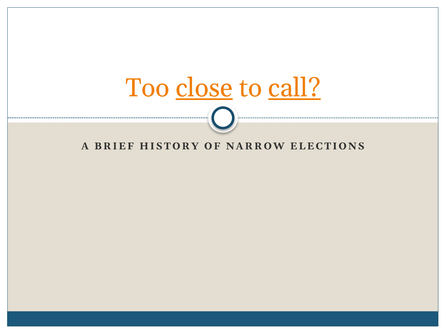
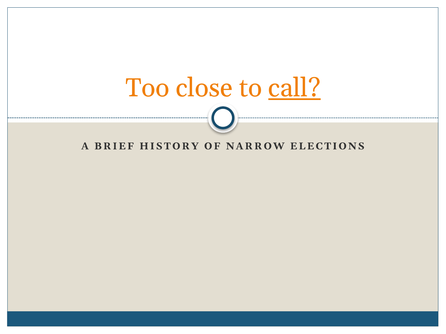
close underline: present -> none
